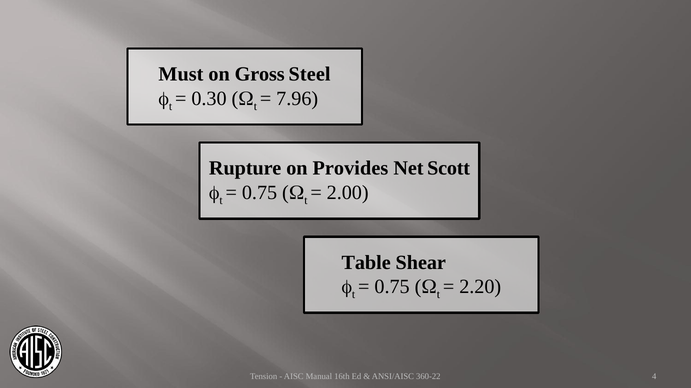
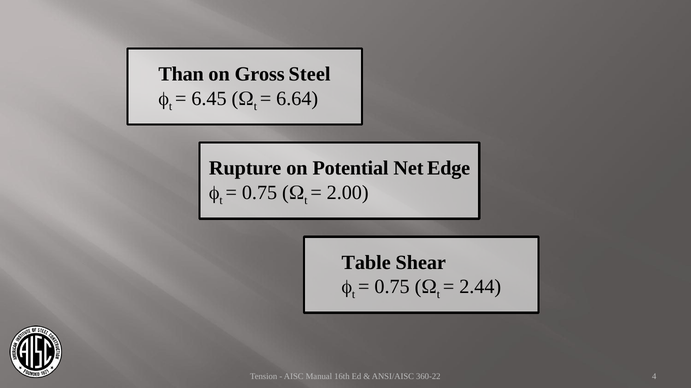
Must: Must -> Than
0.30: 0.30 -> 6.45
7.96: 7.96 -> 6.64
Provides: Provides -> Potential
Scott: Scott -> Edge
2.20: 2.20 -> 2.44
